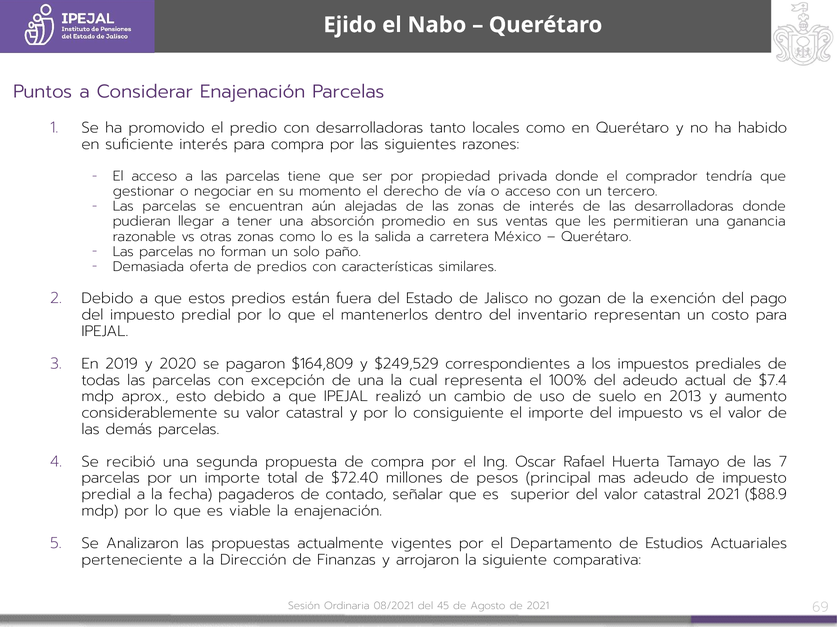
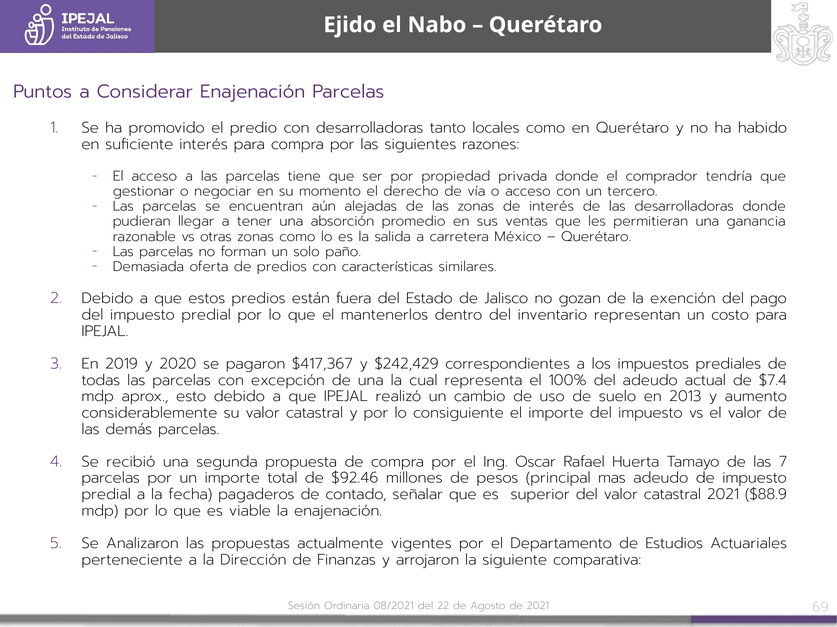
$164,809: $164,809 -> $417,367
$249,529: $249,529 -> $242,429
$72.40: $72.40 -> $92.46
45: 45 -> 22
